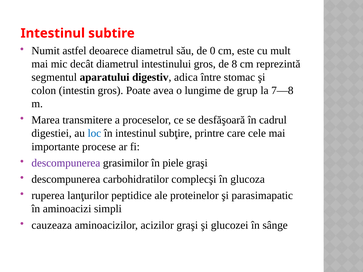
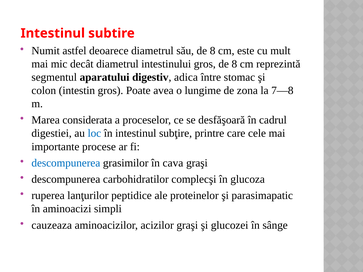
său de 0: 0 -> 8
grup: grup -> zona
transmitere: transmitere -> considerata
descompunerea at (66, 163) colour: purple -> blue
piele: piele -> cava
